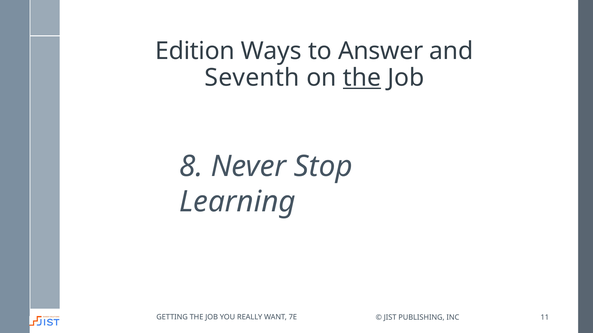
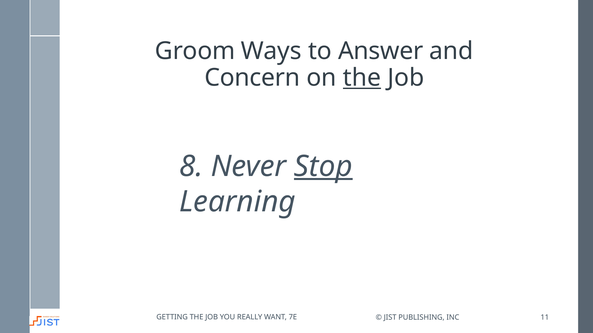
Edition: Edition -> Groom
Seventh: Seventh -> Concern
Stop underline: none -> present
